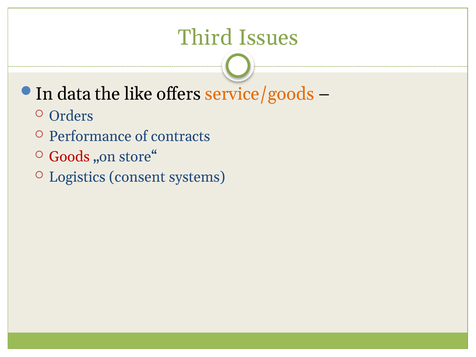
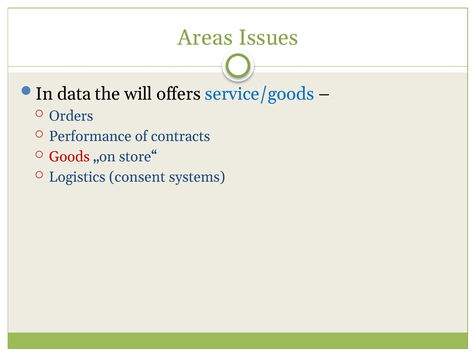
Third: Third -> Areas
like: like -> will
service/goods colour: orange -> blue
